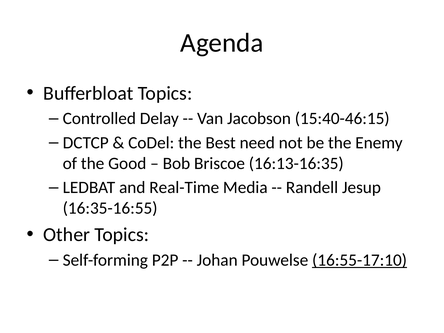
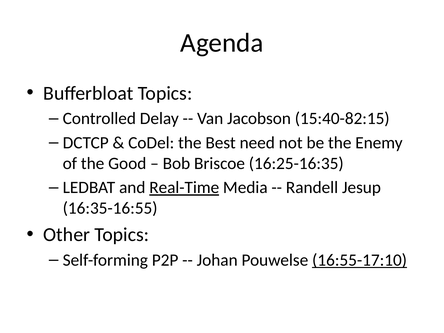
15:40-46:15: 15:40-46:15 -> 15:40-82:15
16:13-16:35: 16:13-16:35 -> 16:25-16:35
Real-Time underline: none -> present
